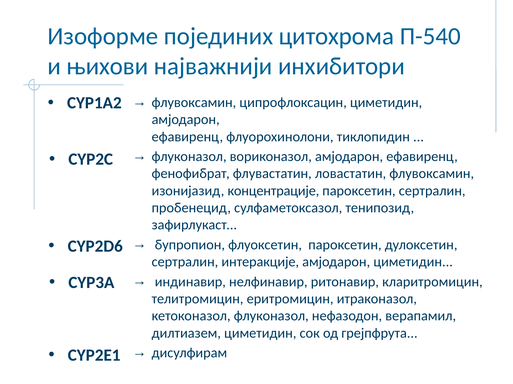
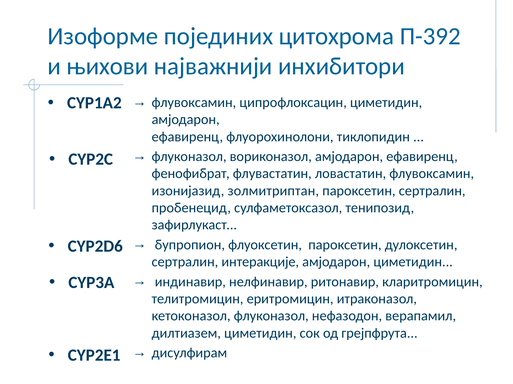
П-540: П-540 -> П-392
концентрације: концентрације -> золмитриптан
